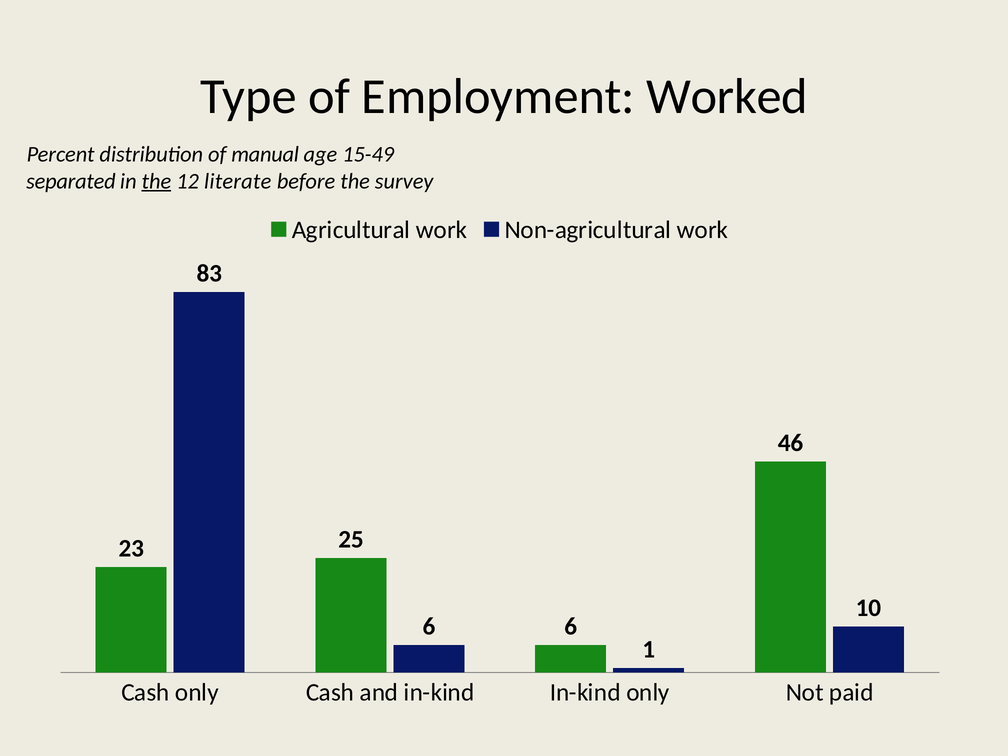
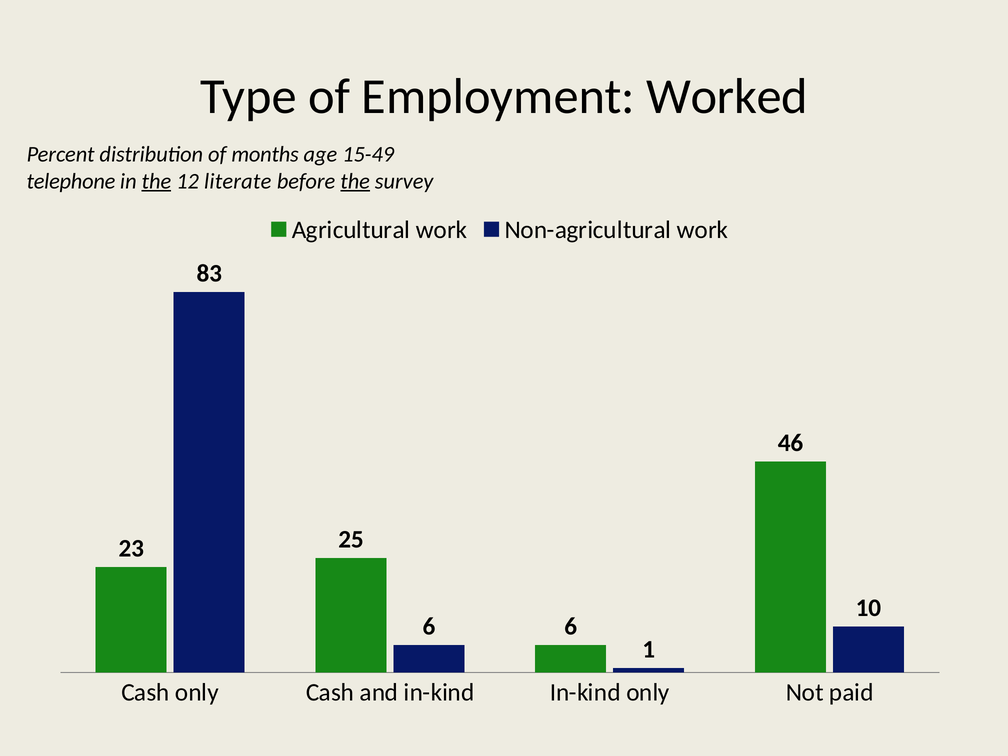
manual: manual -> months
separated: separated -> telephone
the at (355, 181) underline: none -> present
